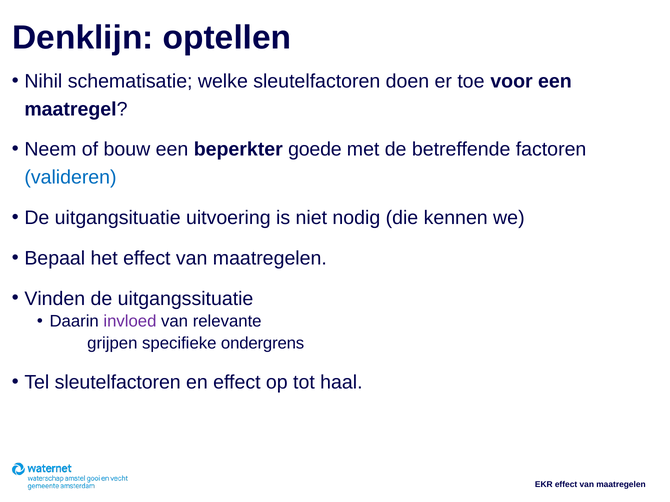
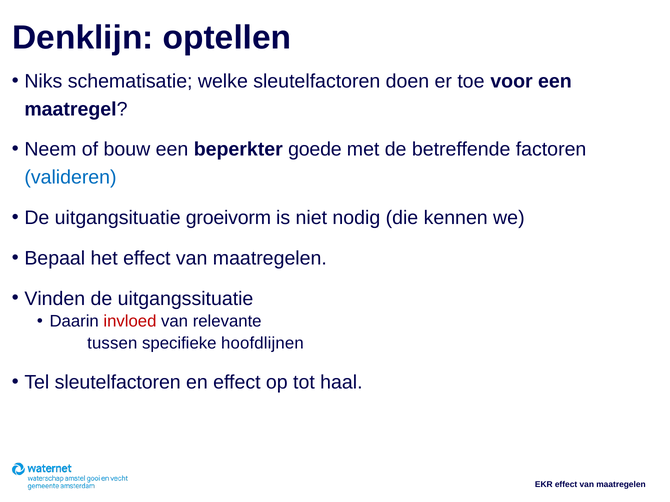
Nihil: Nihil -> Niks
uitvoering: uitvoering -> groeivorm
invloed colour: purple -> red
grijpen: grijpen -> tussen
ondergrens: ondergrens -> hoofdlijnen
